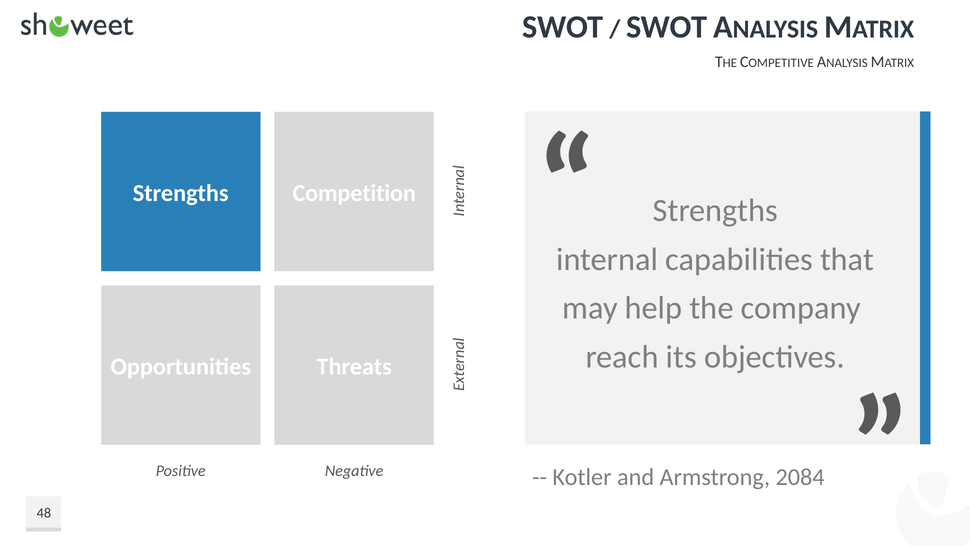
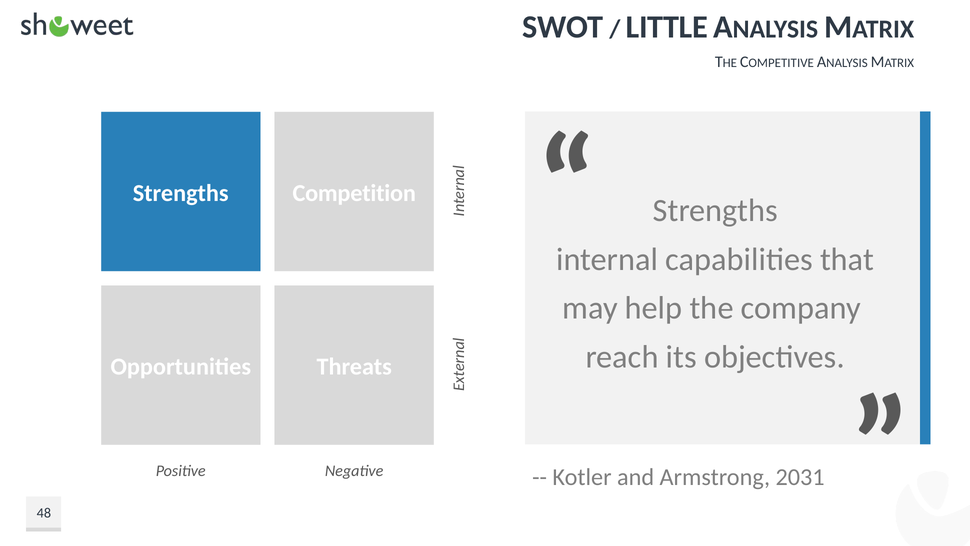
SWOT at (667, 27): SWOT -> LITTLE
2084: 2084 -> 2031
